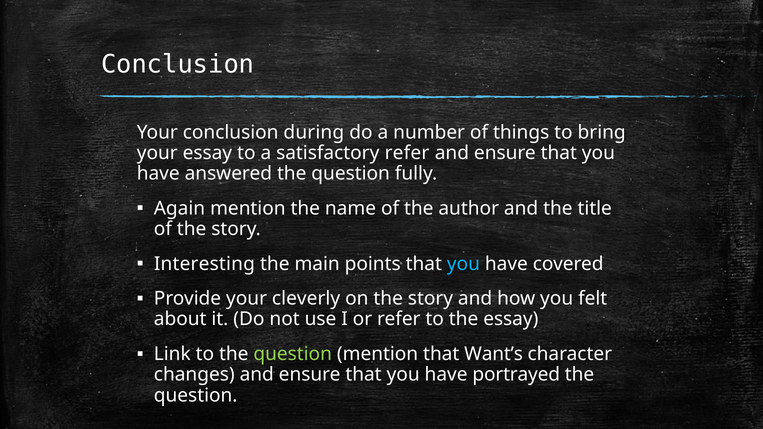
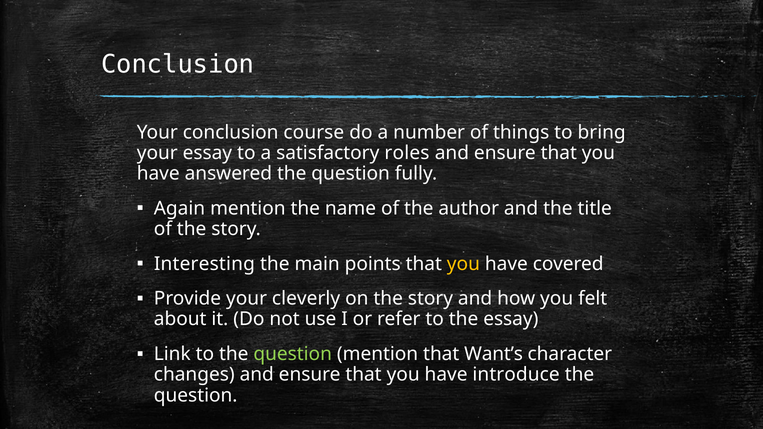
during: during -> course
satisfactory refer: refer -> roles
you at (463, 264) colour: light blue -> yellow
portrayed: portrayed -> introduce
